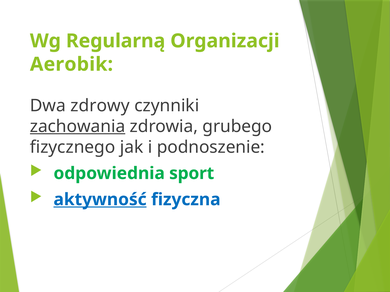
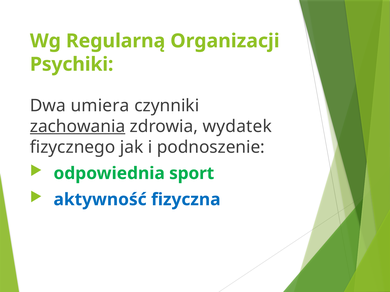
Aerobik: Aerobik -> Psychiki
zdrowy: zdrowy -> umiera
grubego: grubego -> wydatek
aktywność underline: present -> none
